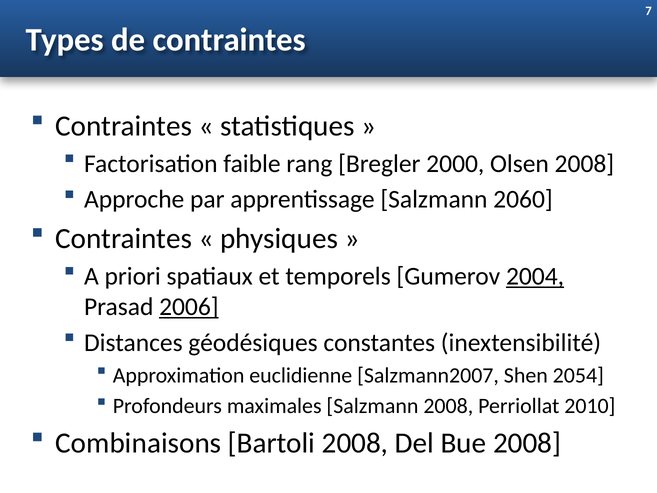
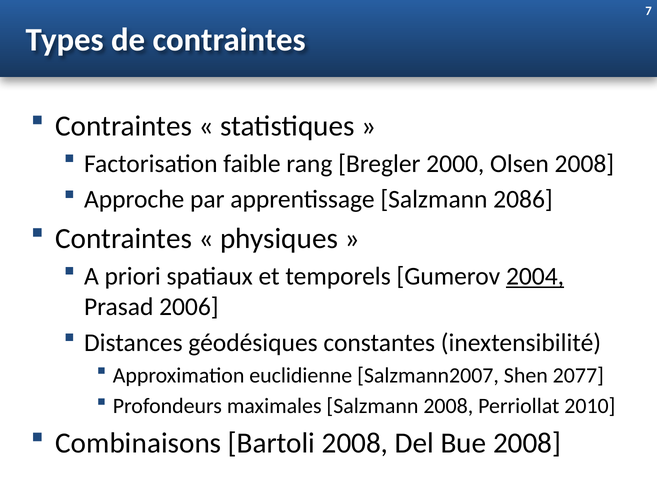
2060: 2060 -> 2086
2006 underline: present -> none
2054: 2054 -> 2077
